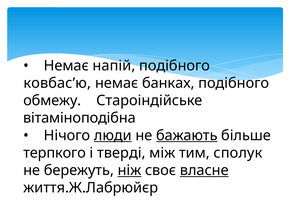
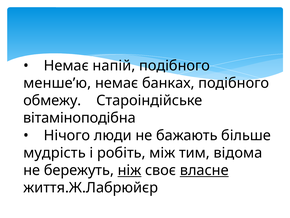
ковбас’ю: ковбас’ю -> менше’ю
люди underline: present -> none
бажають underline: present -> none
терпкого: терпкого -> мудрість
тверді: тверді -> робіть
сполук: сполук -> відома
